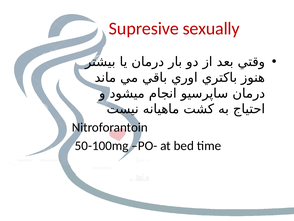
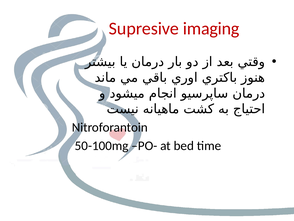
sexually: sexually -> imaging
